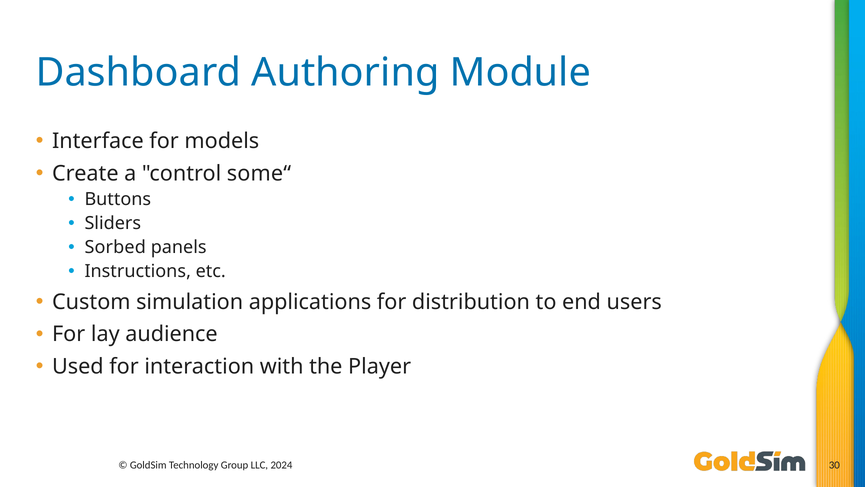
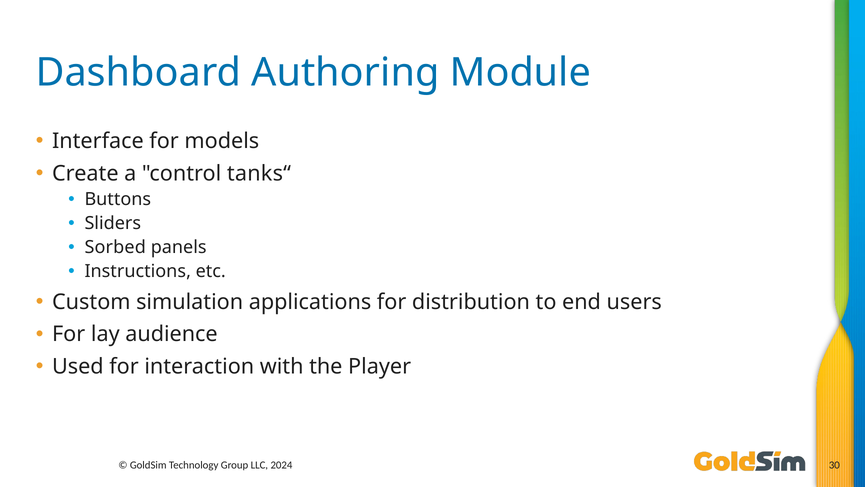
some“: some“ -> tanks“
